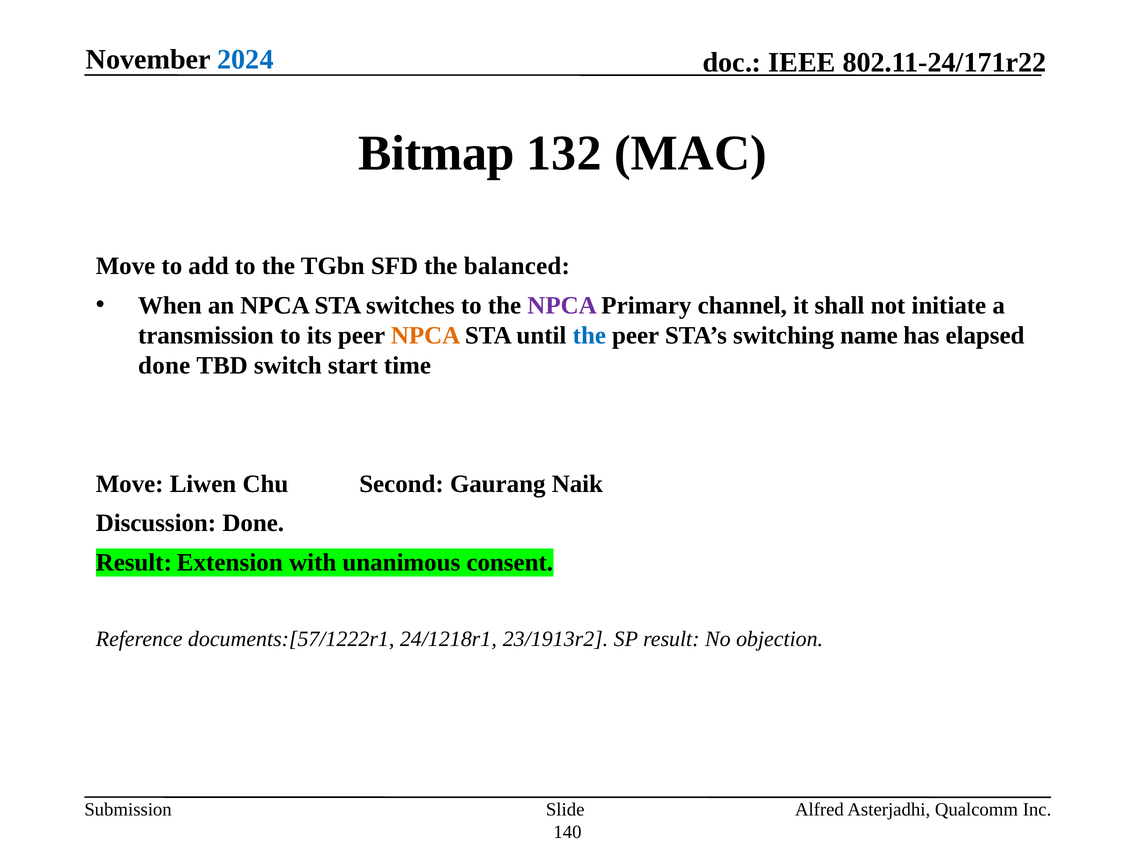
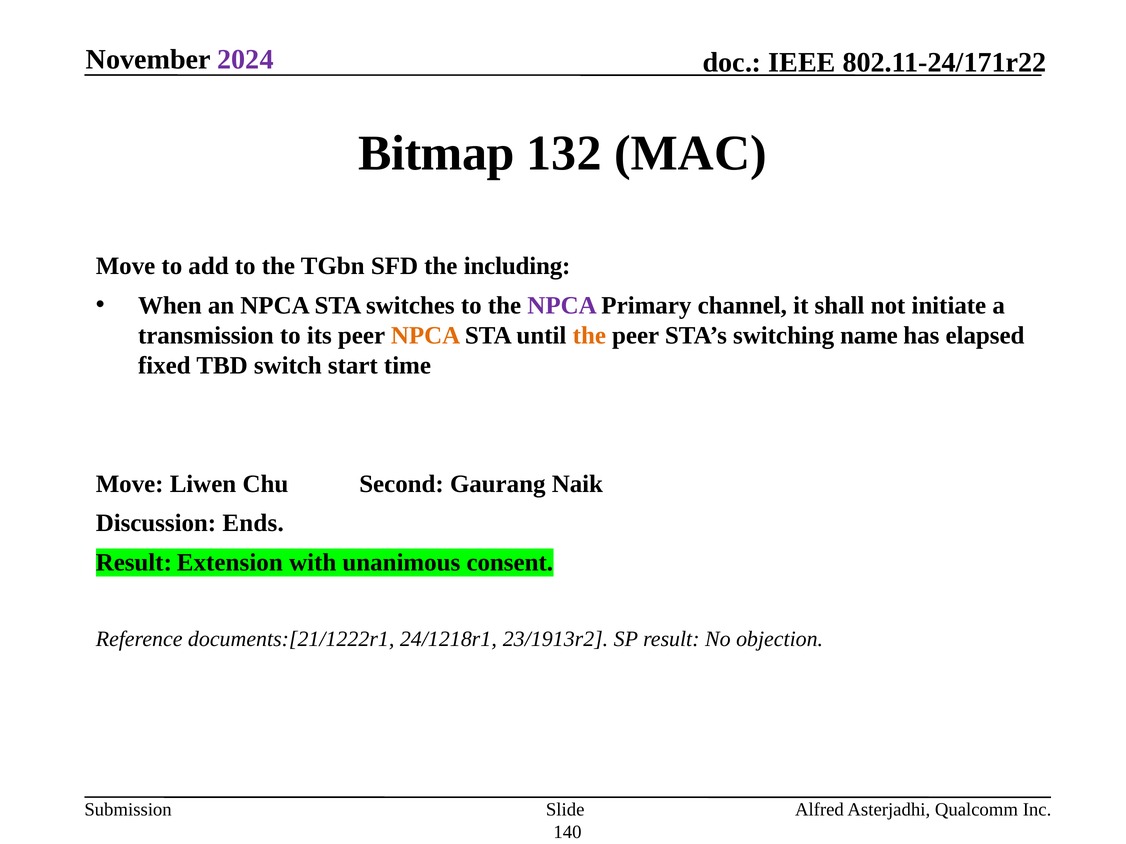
2024 colour: blue -> purple
balanced: balanced -> including
the at (589, 336) colour: blue -> orange
done at (164, 366): done -> fixed
Discussion Done: Done -> Ends
documents:[57/1222r1: documents:[57/1222r1 -> documents:[21/1222r1
